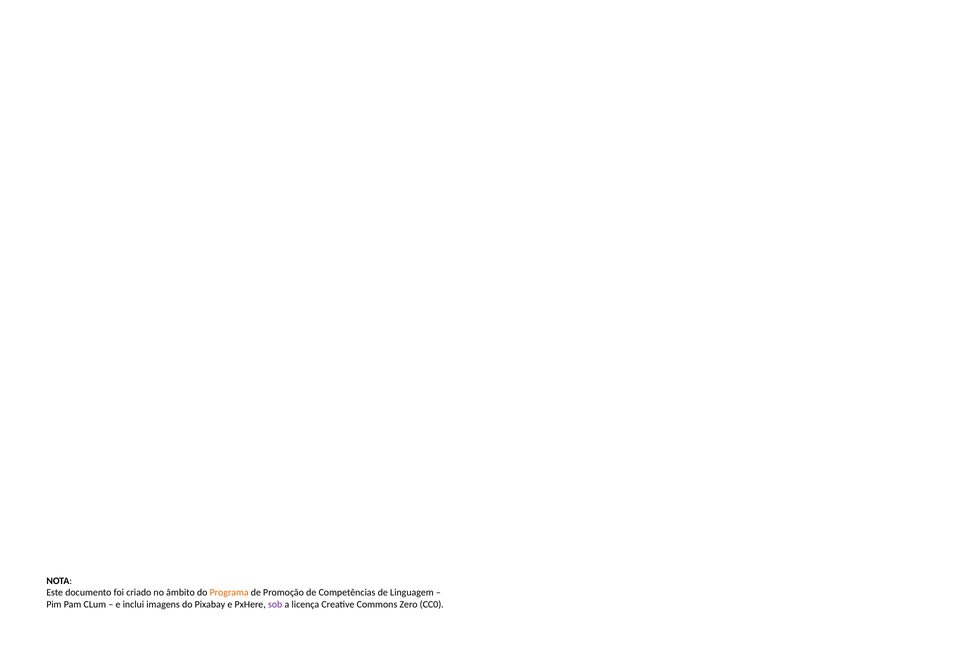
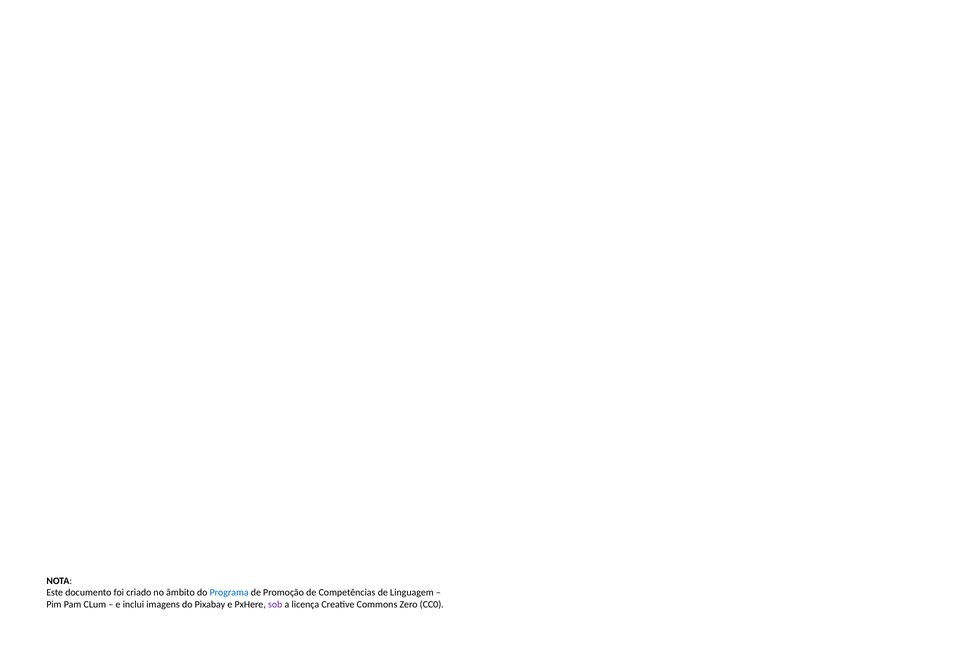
Programa colour: orange -> blue
